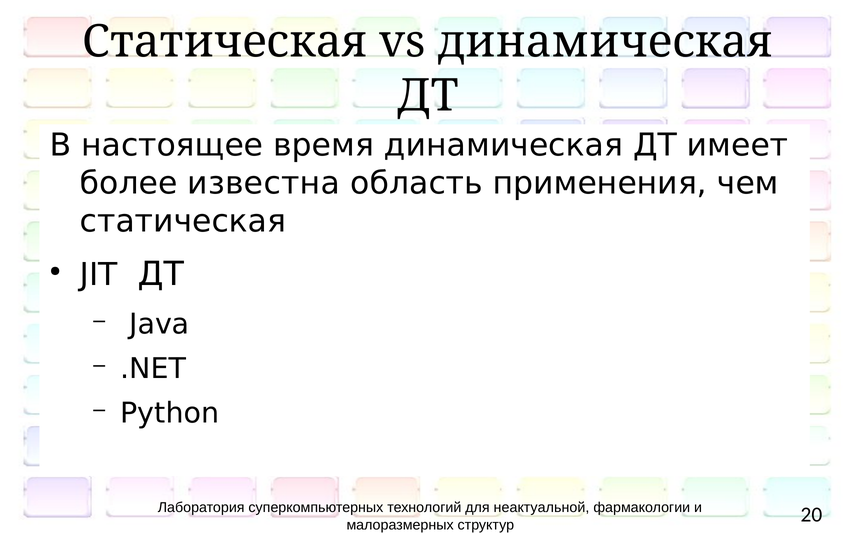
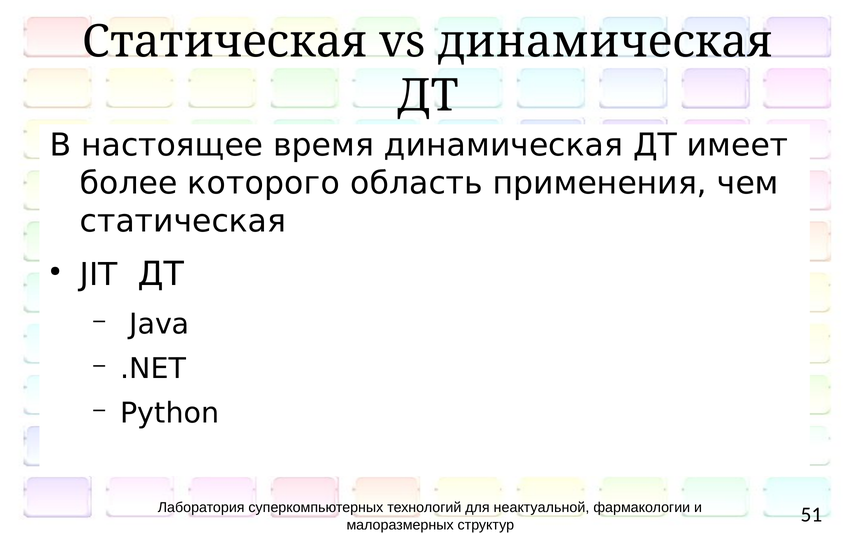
известна: известна -> которого
20: 20 -> 51
